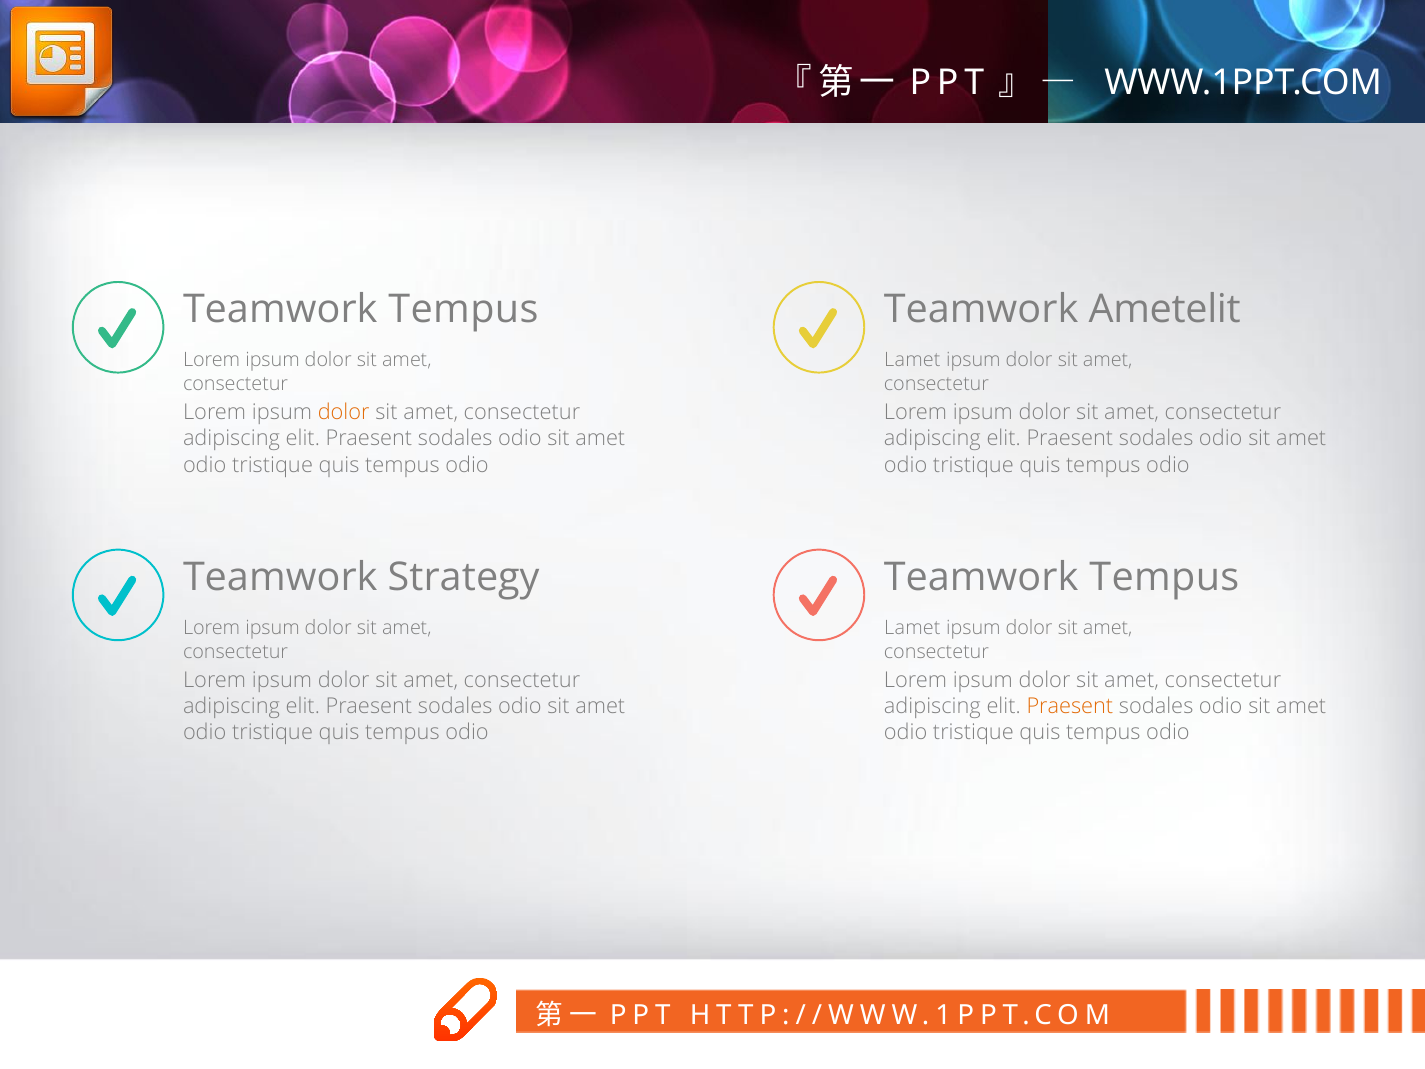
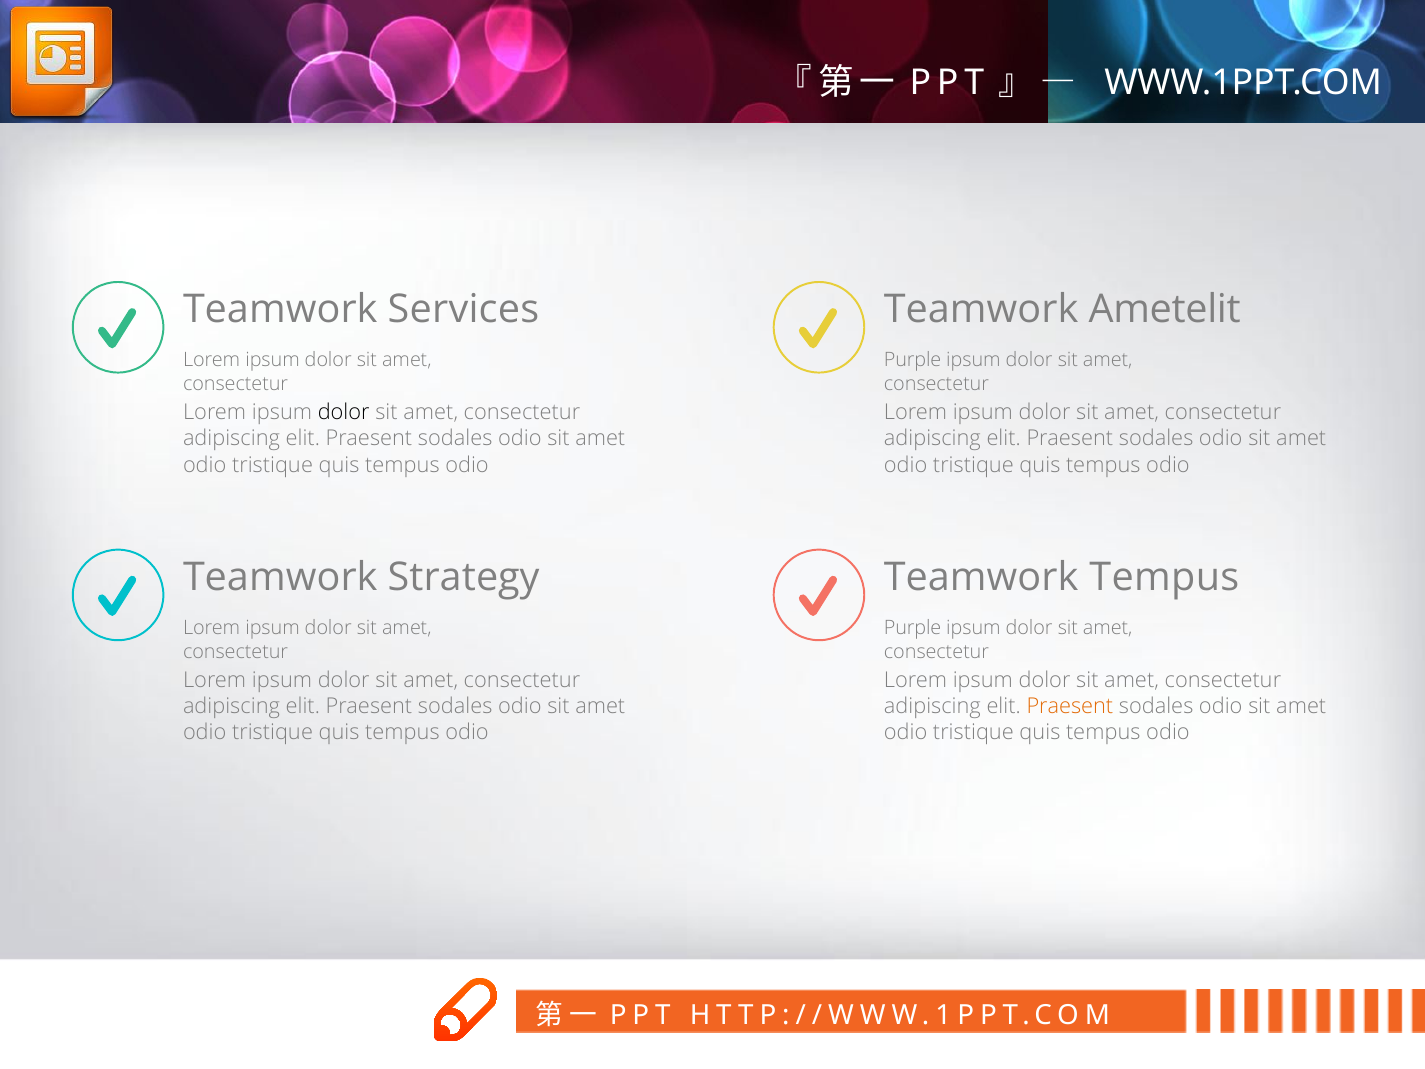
Tempus at (463, 310): Tempus -> Services
Lamet at (912, 360): Lamet -> Purple
dolor at (344, 413) colour: orange -> black
Lamet at (912, 628): Lamet -> Purple
